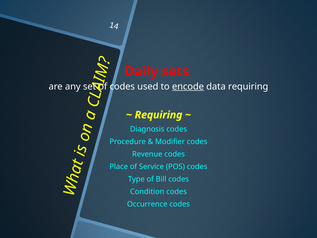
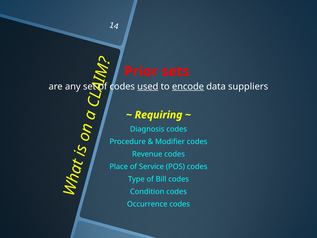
Daily: Daily -> Prior
used underline: none -> present
data requiring: requiring -> suppliers
